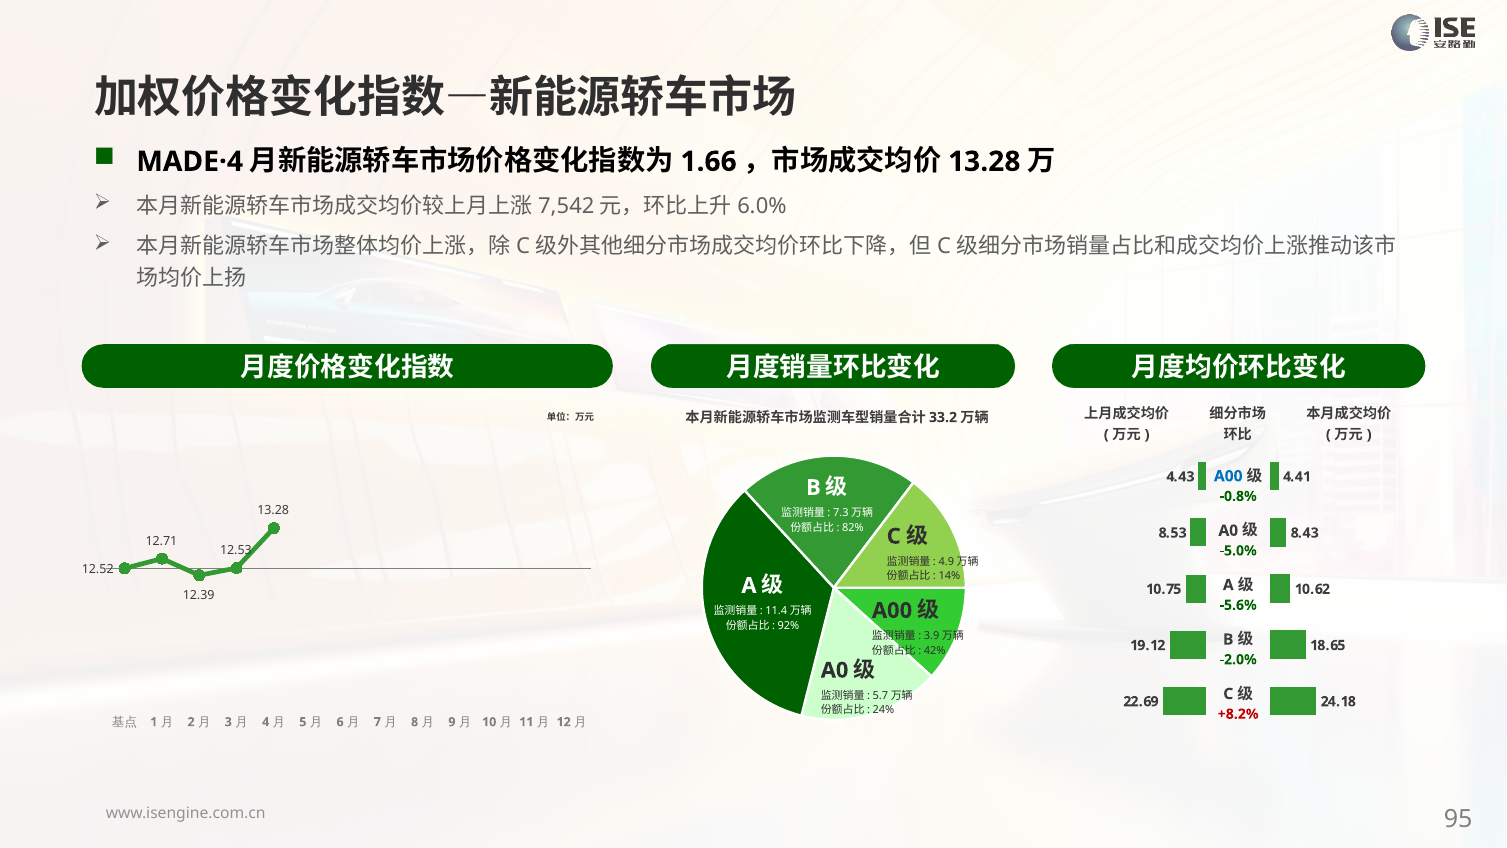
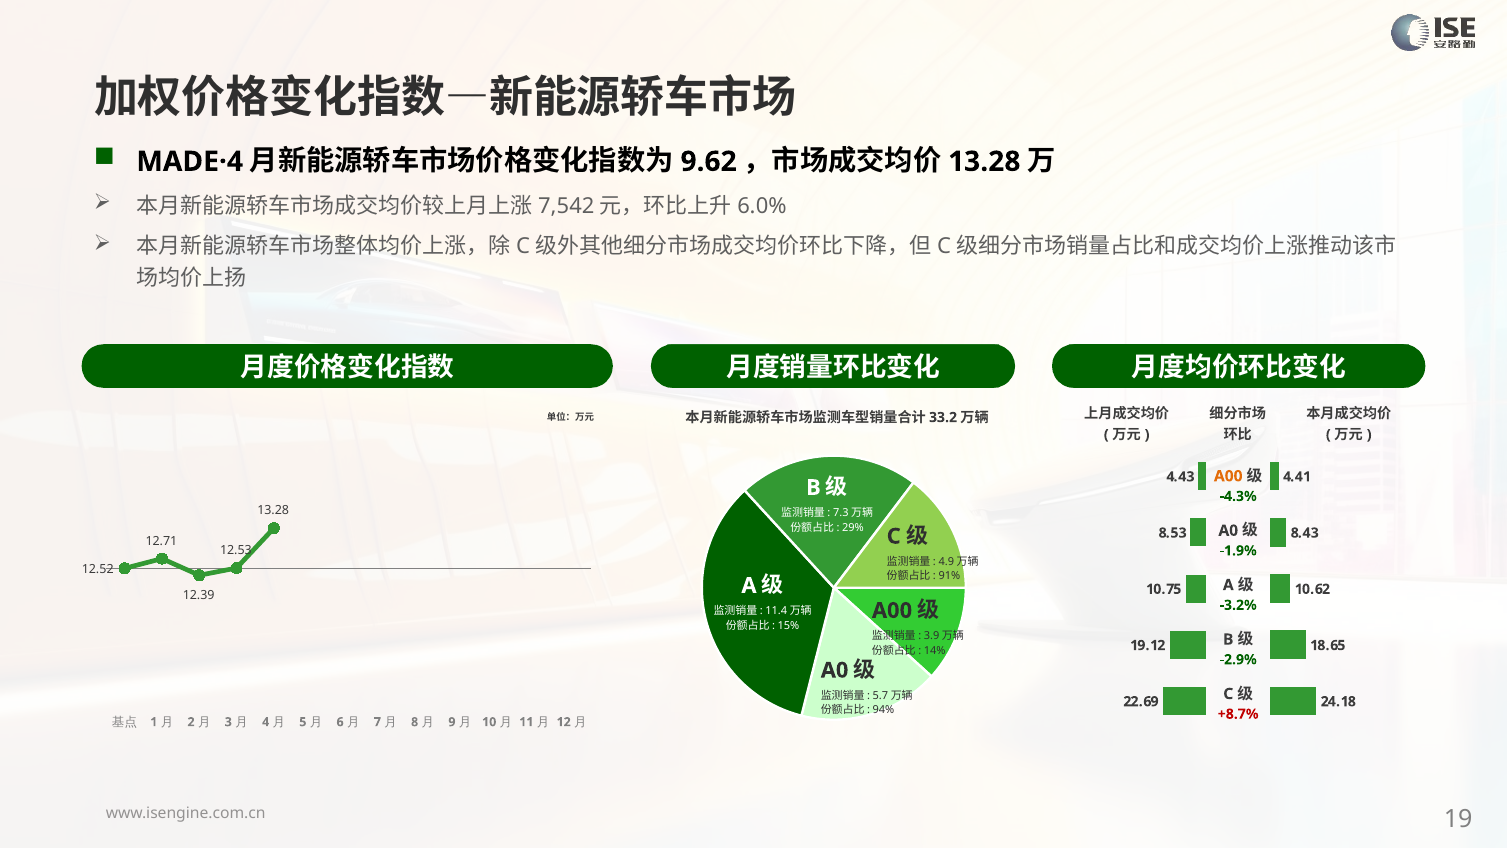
1.66: 1.66 -> 9.62
A00 at (1228, 476) colour: blue -> orange
-0.8%: -0.8% -> -4.3%
82%: 82% -> 29%
-5.0%: -5.0% -> -1.9%
14%: 14% -> 91%
-5.6%: -5.6% -> -3.2%
92%: 92% -> 15%
42%: 42% -> 14%
-2.0%: -2.0% -> -2.9%
24%: 24% -> 94%
+8.2%: +8.2% -> +8.7%
95: 95 -> 19
